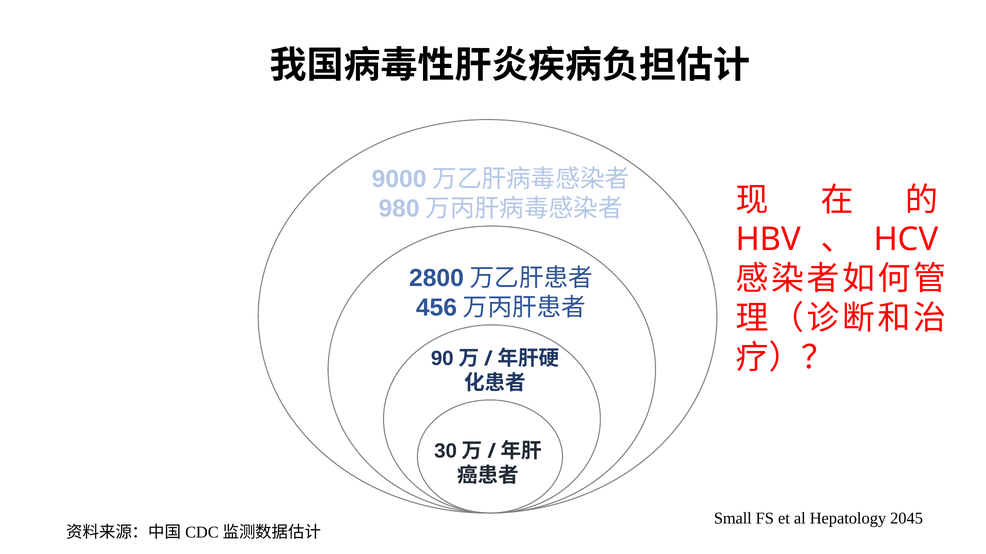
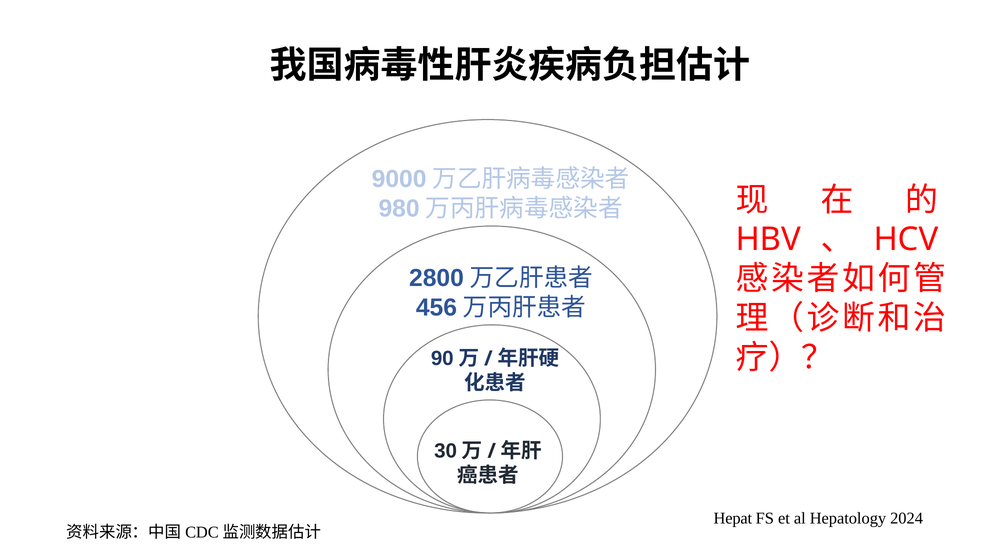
Small: Small -> Hepat
2045: 2045 -> 2024
